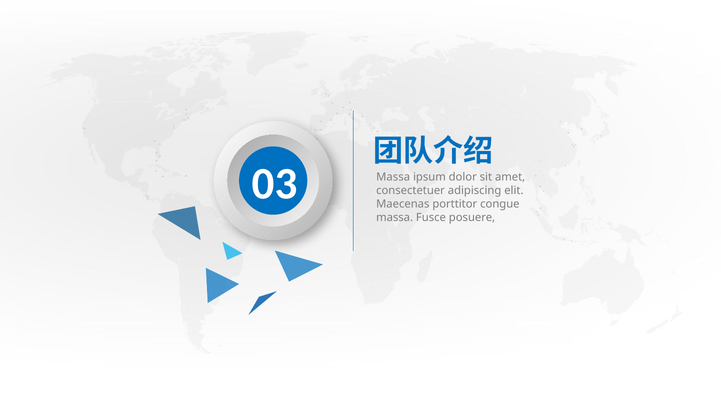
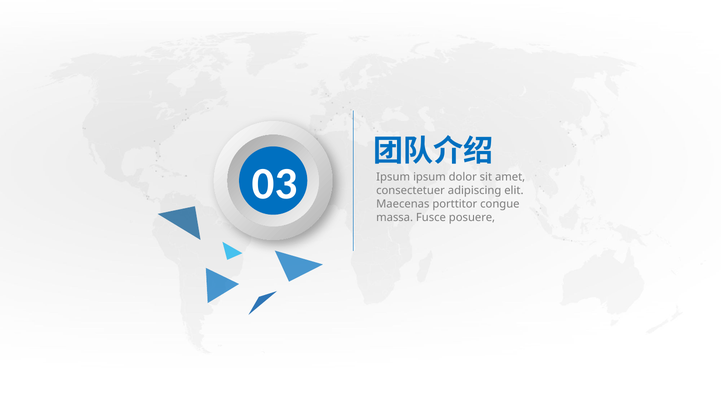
03 Massa: Massa -> Ipsum
